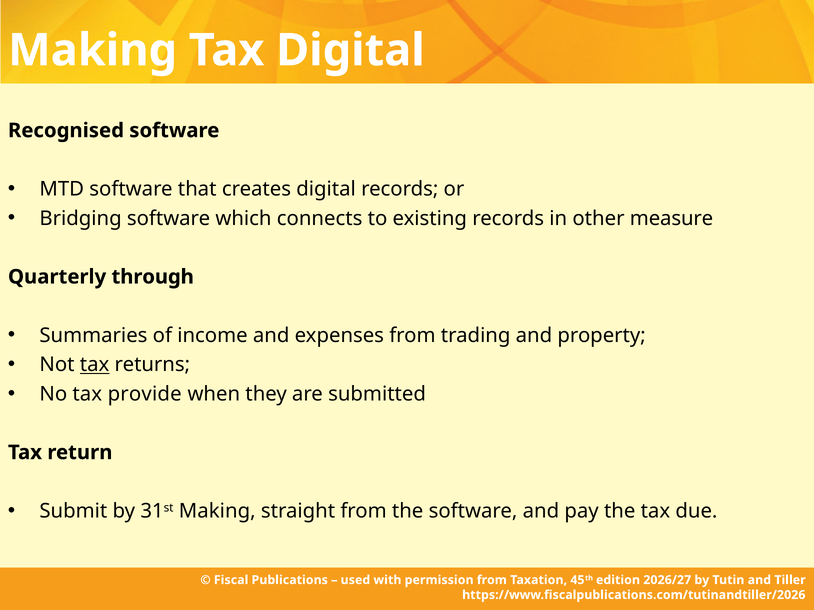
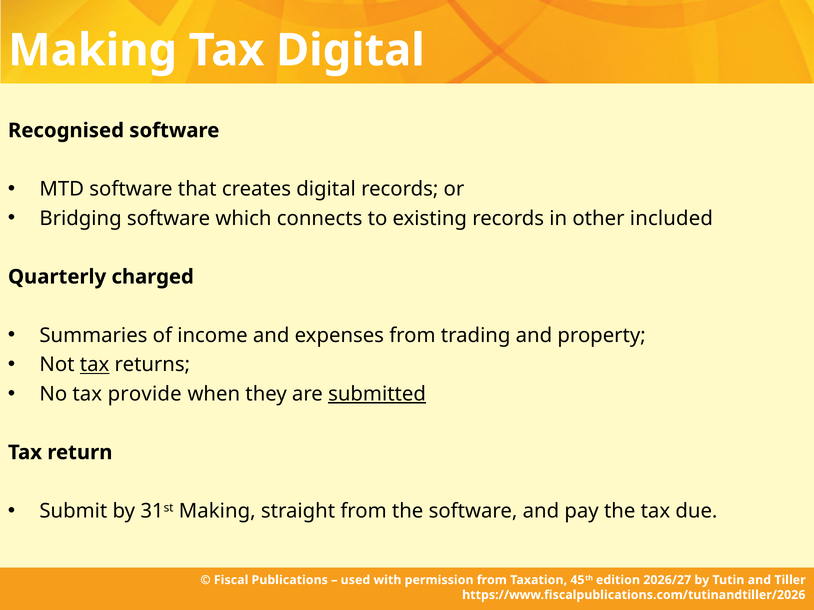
measure: measure -> included
through: through -> charged
submitted underline: none -> present
